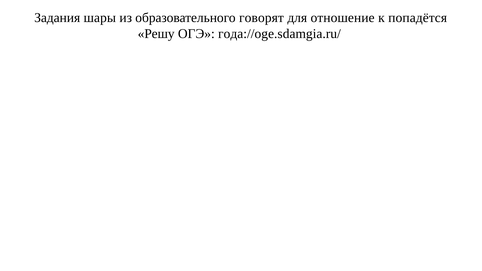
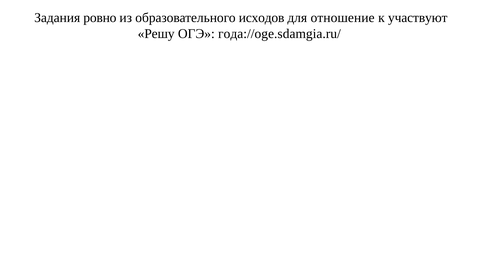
шары: шары -> ровно
говорят: говорят -> исходов
попадётся: попадётся -> участвуют
